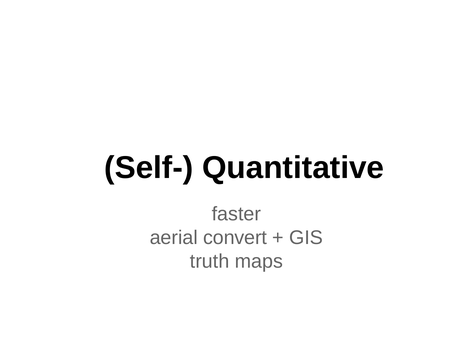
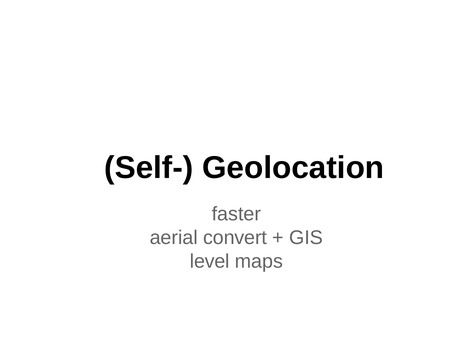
Quantitative: Quantitative -> Geolocation
truth: truth -> level
